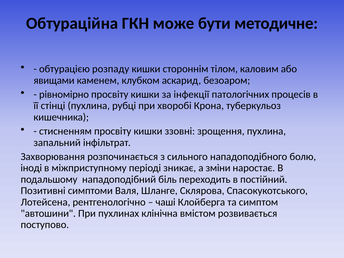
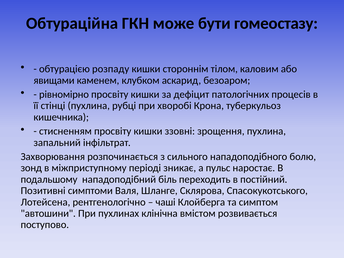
методичне: методичне -> гомеостазу
інфекції: інфекції -> дефіцит
іноді: іноді -> зонд
зміни: зміни -> пульс
